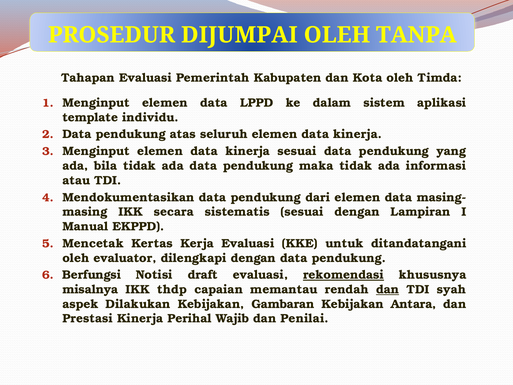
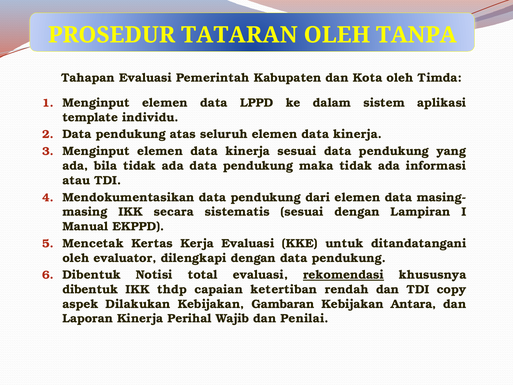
DIJUMPAI: DIJUMPAI -> TATARAN
Berfungsi at (92, 275): Berfungsi -> Dibentuk
draft: draft -> total
misalnya at (90, 289): misalnya -> dibentuk
memantau: memantau -> ketertiban
dan at (388, 289) underline: present -> none
syah: syah -> copy
Prestasi: Prestasi -> Laporan
